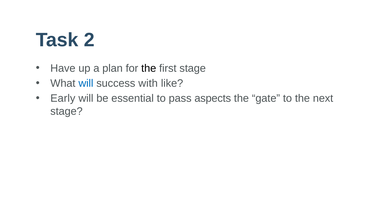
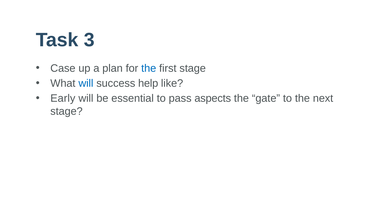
2: 2 -> 3
Have: Have -> Case
the at (149, 68) colour: black -> blue
with: with -> help
